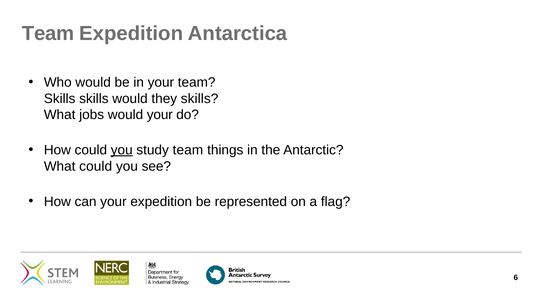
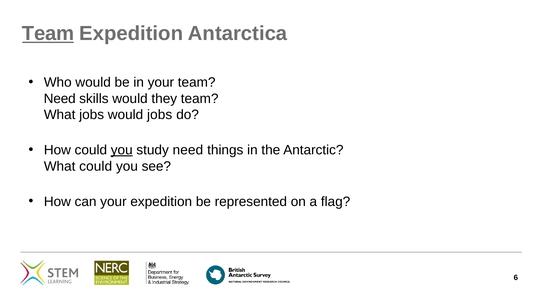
Team at (48, 33) underline: none -> present
Skills at (60, 99): Skills -> Need
they skills: skills -> team
would your: your -> jobs
study team: team -> need
